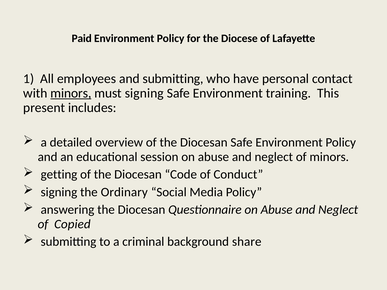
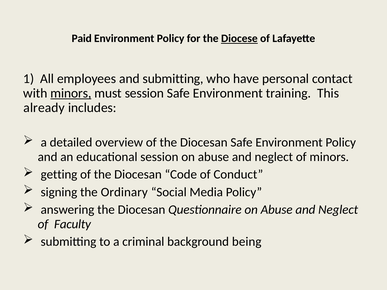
Diocese underline: none -> present
must signing: signing -> session
present: present -> already
Copied: Copied -> Faculty
share: share -> being
